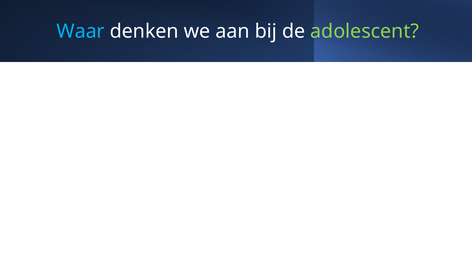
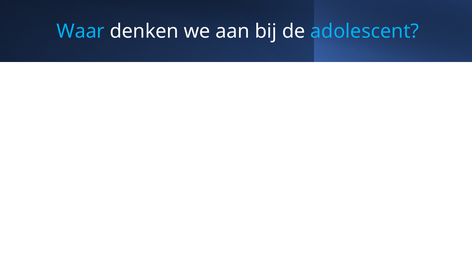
adolescent colour: light green -> light blue
